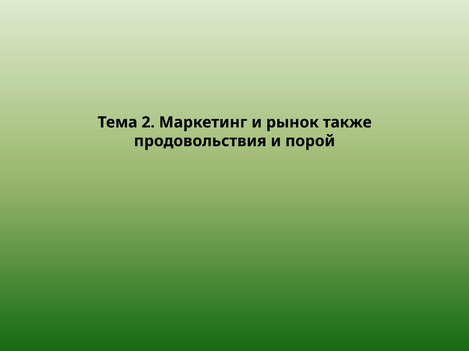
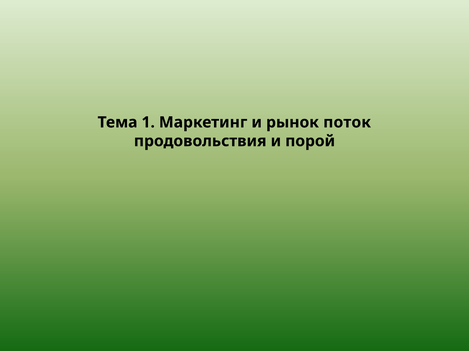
2: 2 -> 1
также: также -> поток
